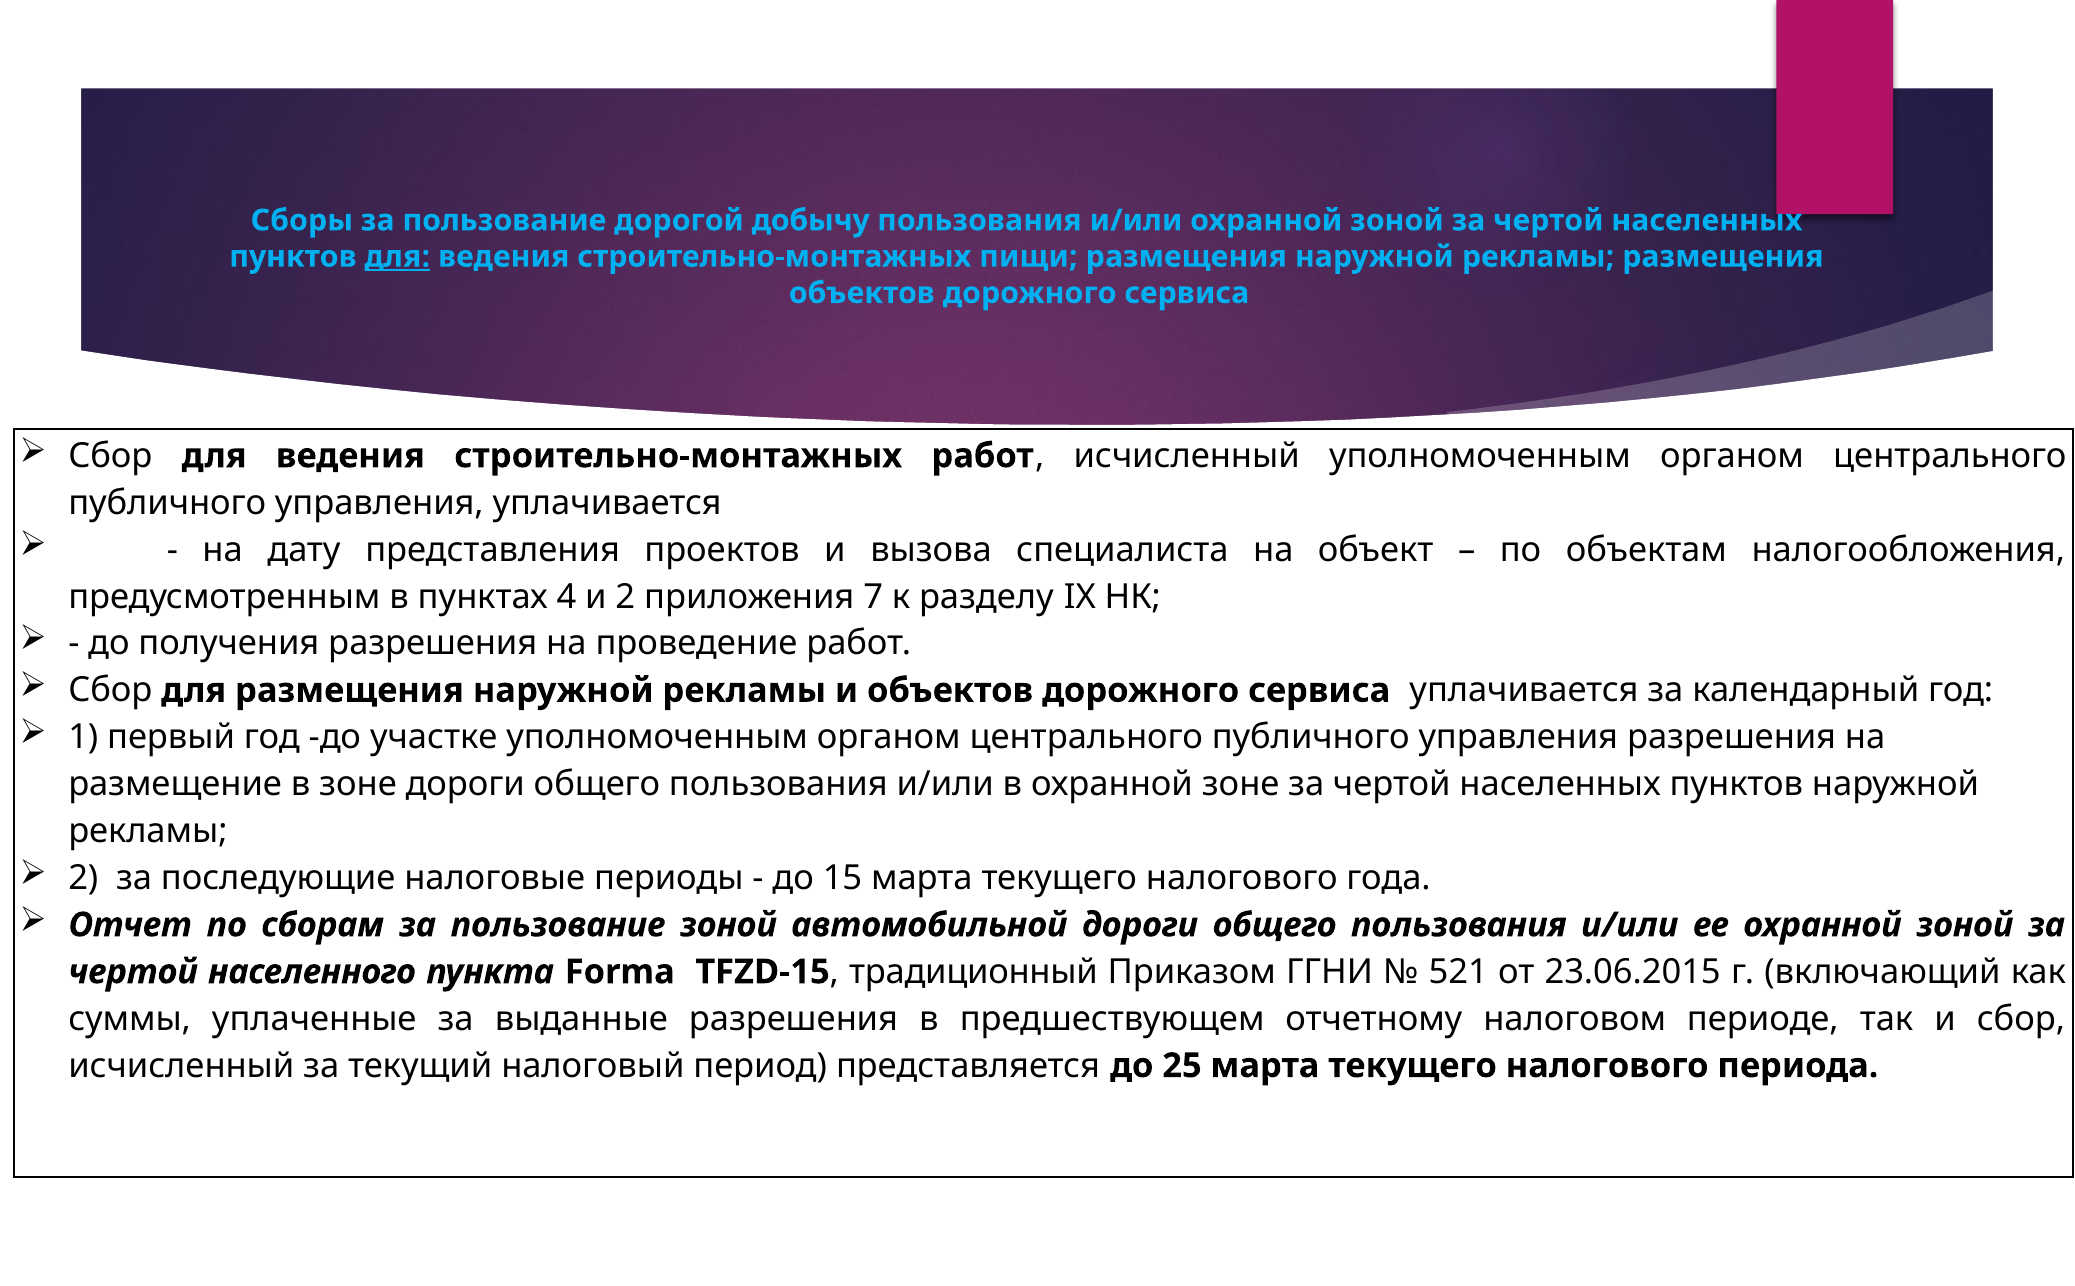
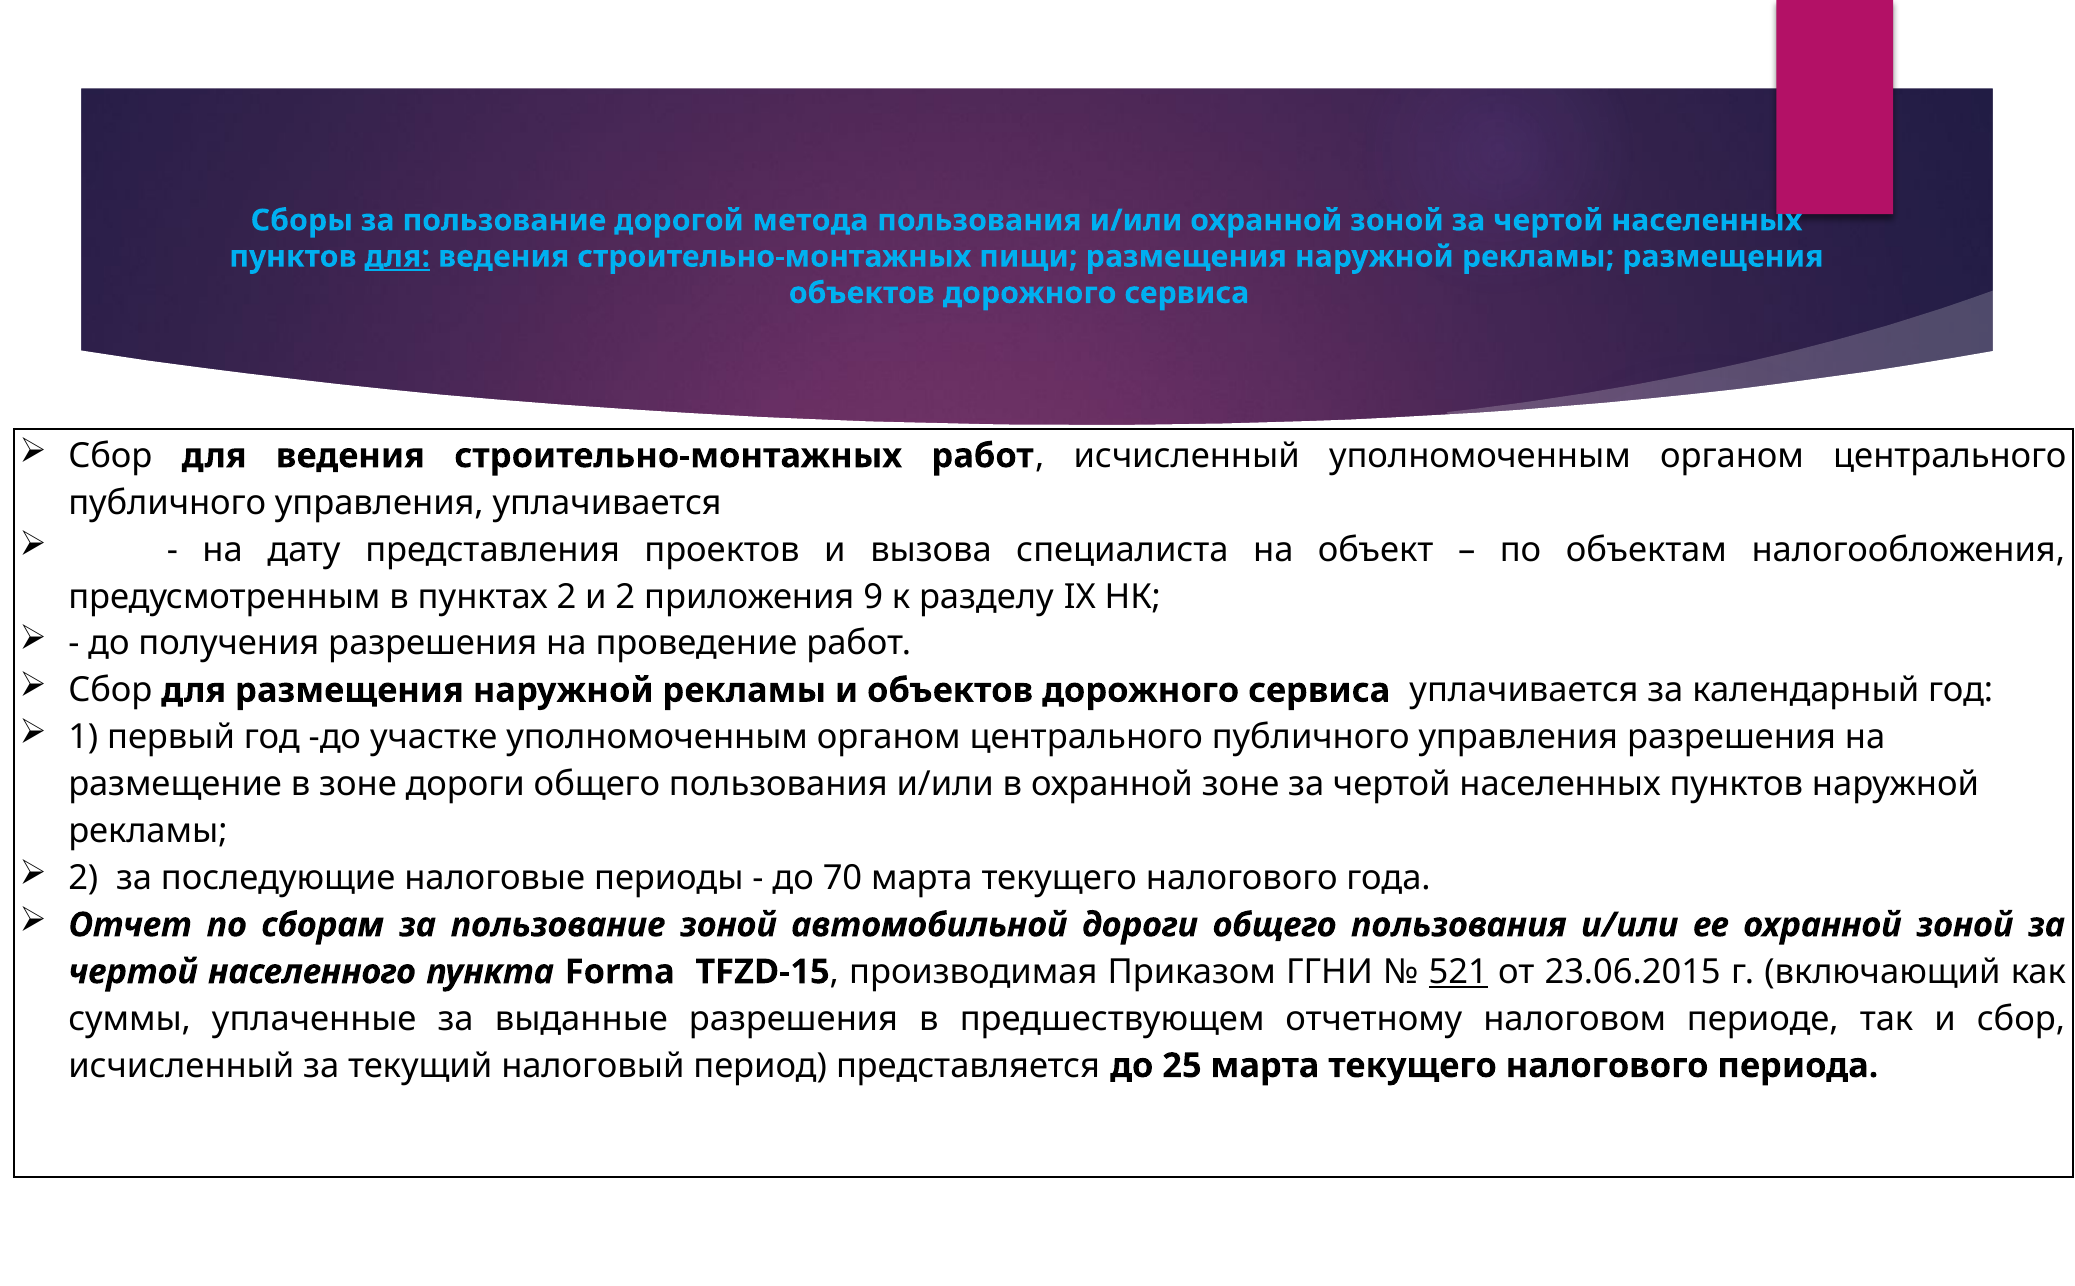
добычу: добычу -> метода
пунктах 4: 4 -> 2
7: 7 -> 9
15: 15 -> 70
традиционный: традиционный -> производимая
521 underline: none -> present
